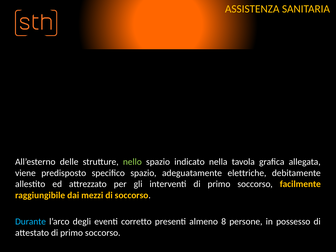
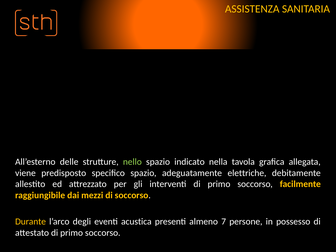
Durante colour: light blue -> yellow
corretto: corretto -> acustica
8: 8 -> 7
